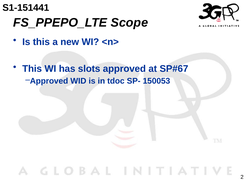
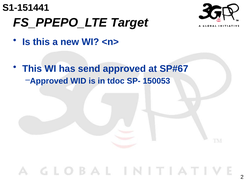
Scope: Scope -> Target
slots: slots -> send
